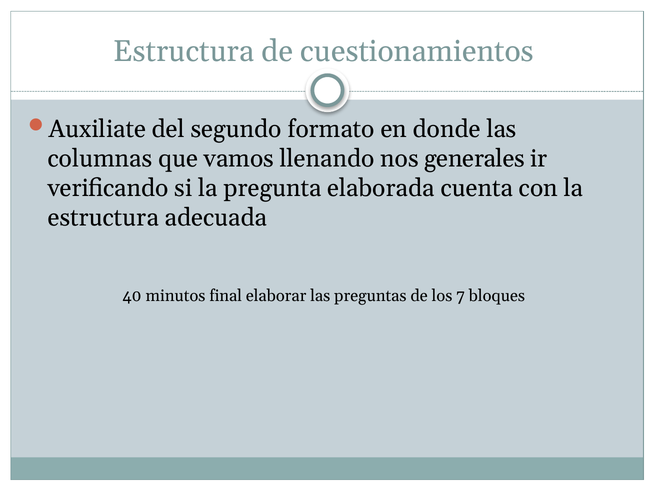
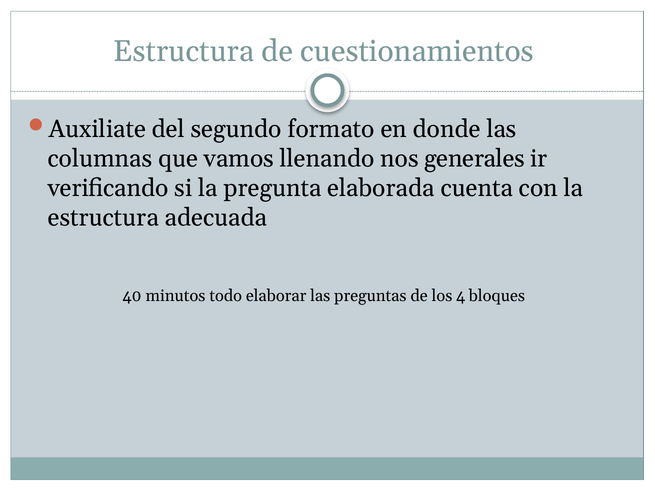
final: final -> todo
7: 7 -> 4
